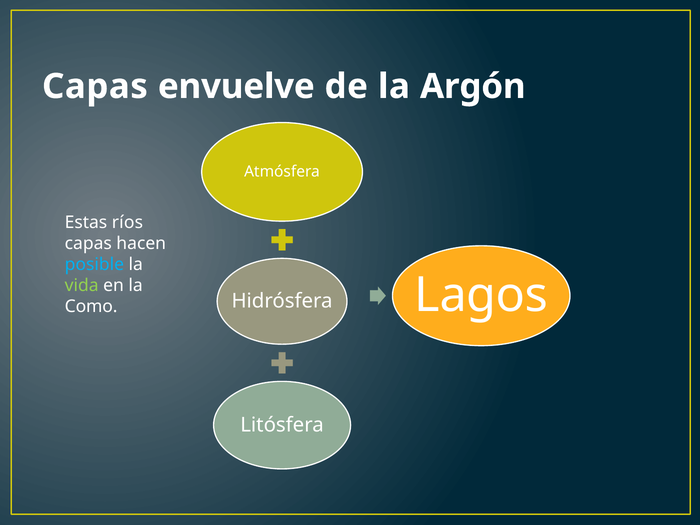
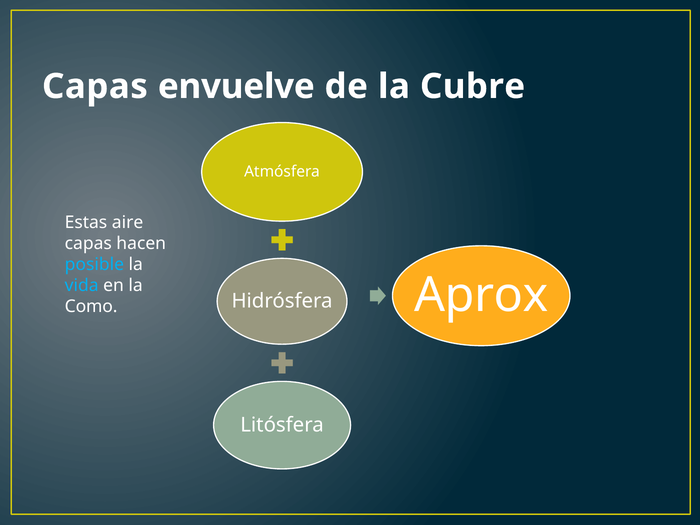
Argón: Argón -> Cubre
ríos: ríos -> aire
vida colour: light green -> light blue
Lagos: Lagos -> Aprox
